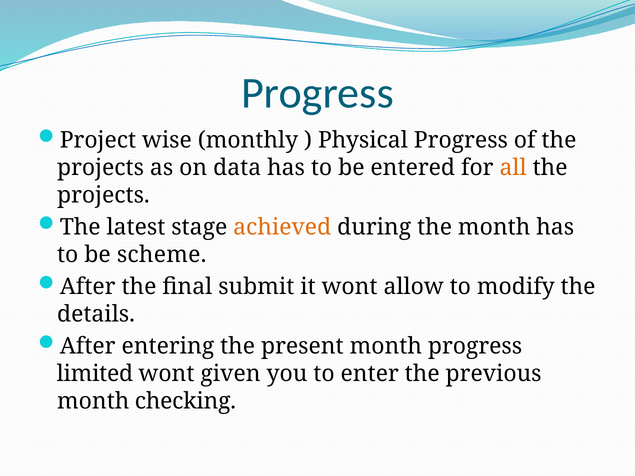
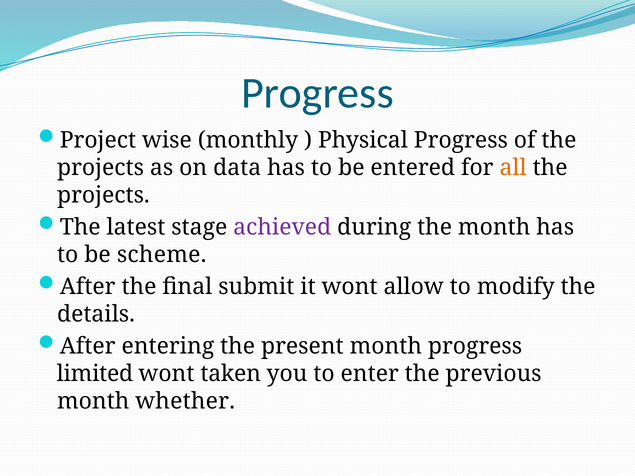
achieved colour: orange -> purple
given: given -> taken
checking: checking -> whether
